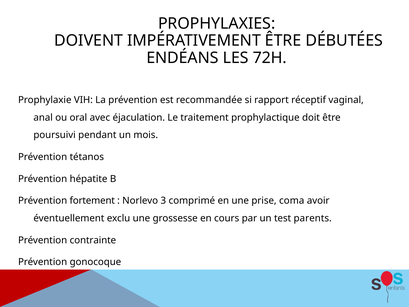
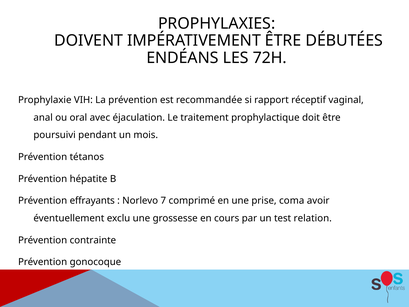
fortement: fortement -> effrayants
3: 3 -> 7
parents: parents -> relation
